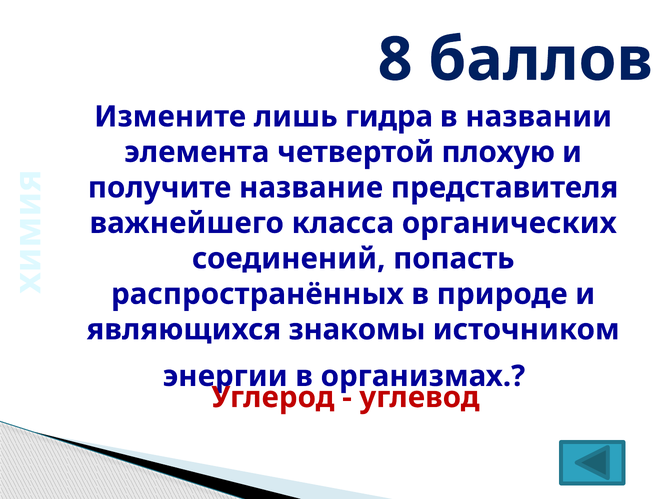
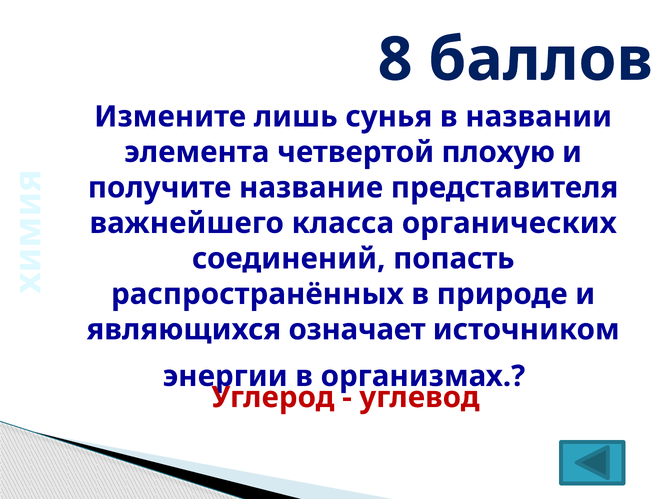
гидра: гидра -> сунья
знакомы: знакомы -> означает
